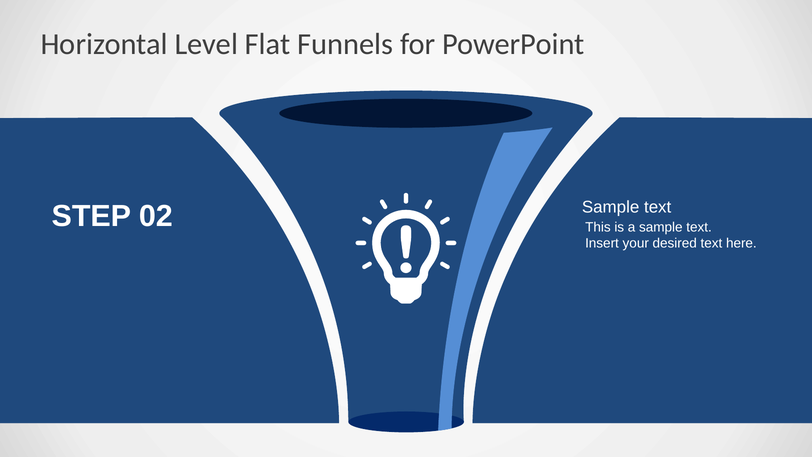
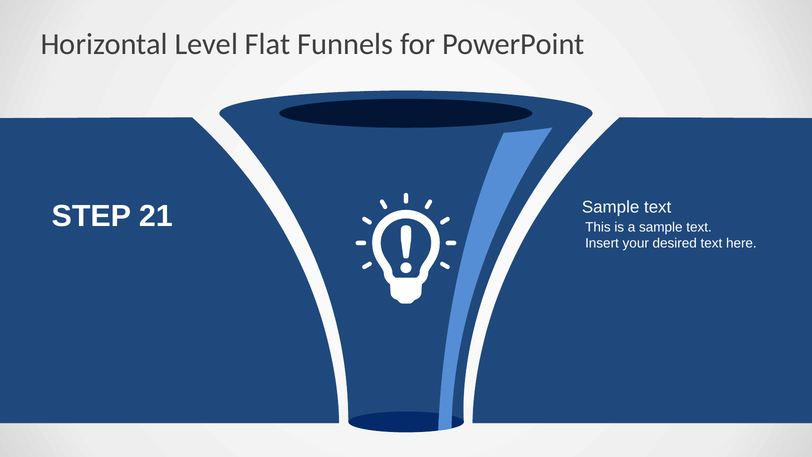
02: 02 -> 21
